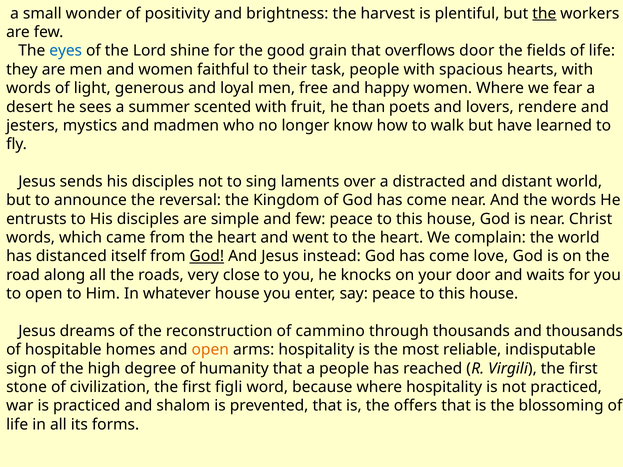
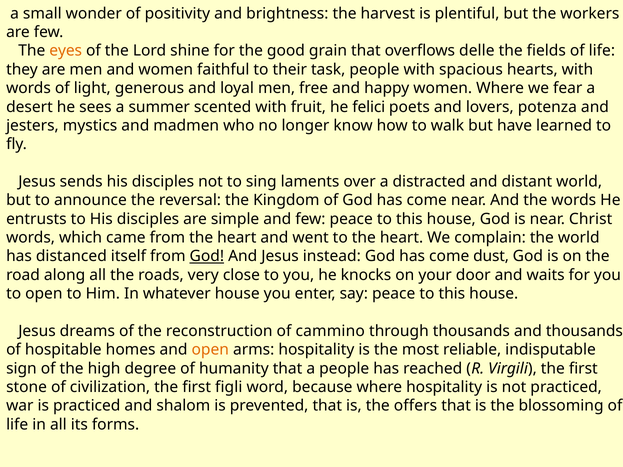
the at (544, 13) underline: present -> none
eyes colour: blue -> orange
overflows door: door -> delle
than: than -> felici
rendere: rendere -> potenza
love: love -> dust
